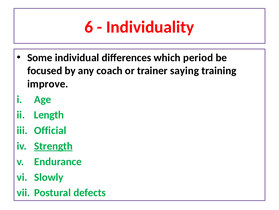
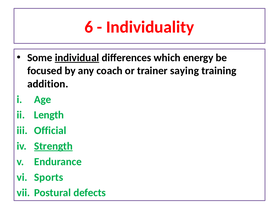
individual underline: none -> present
period: period -> energy
improve: improve -> addition
Slowly: Slowly -> Sports
